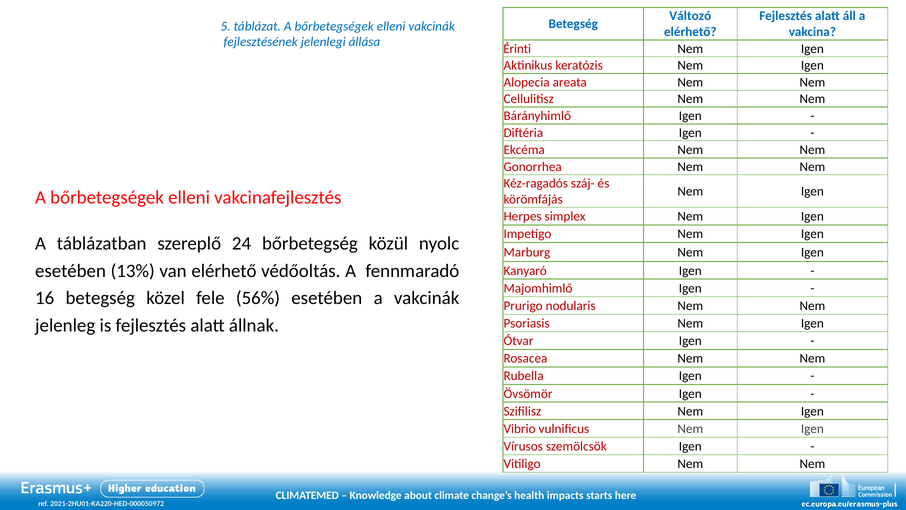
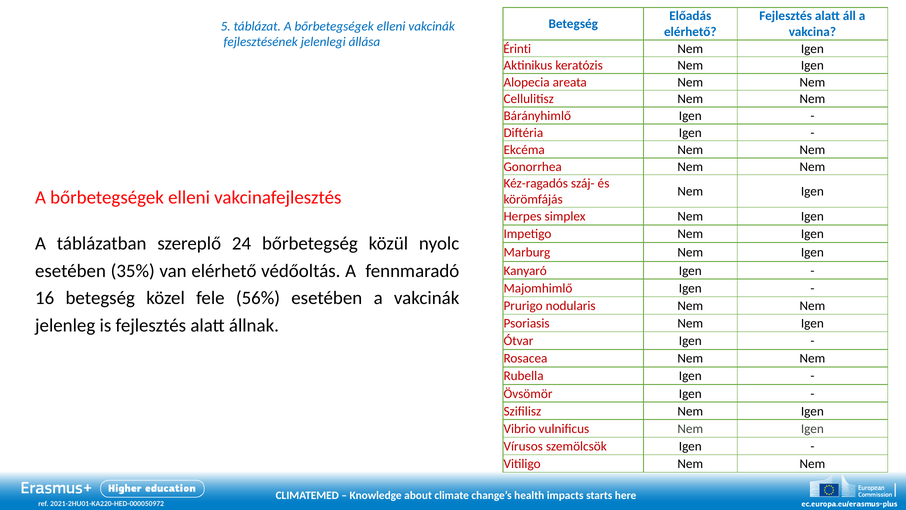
Változó: Változó -> Előadás
13%: 13% -> 35%
